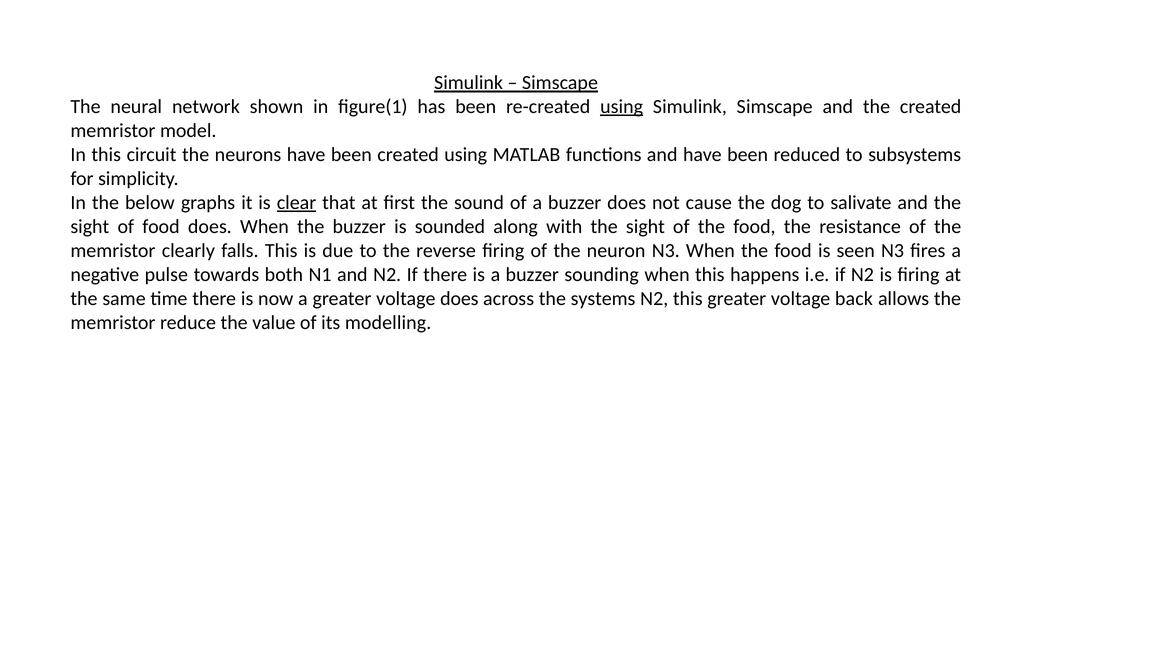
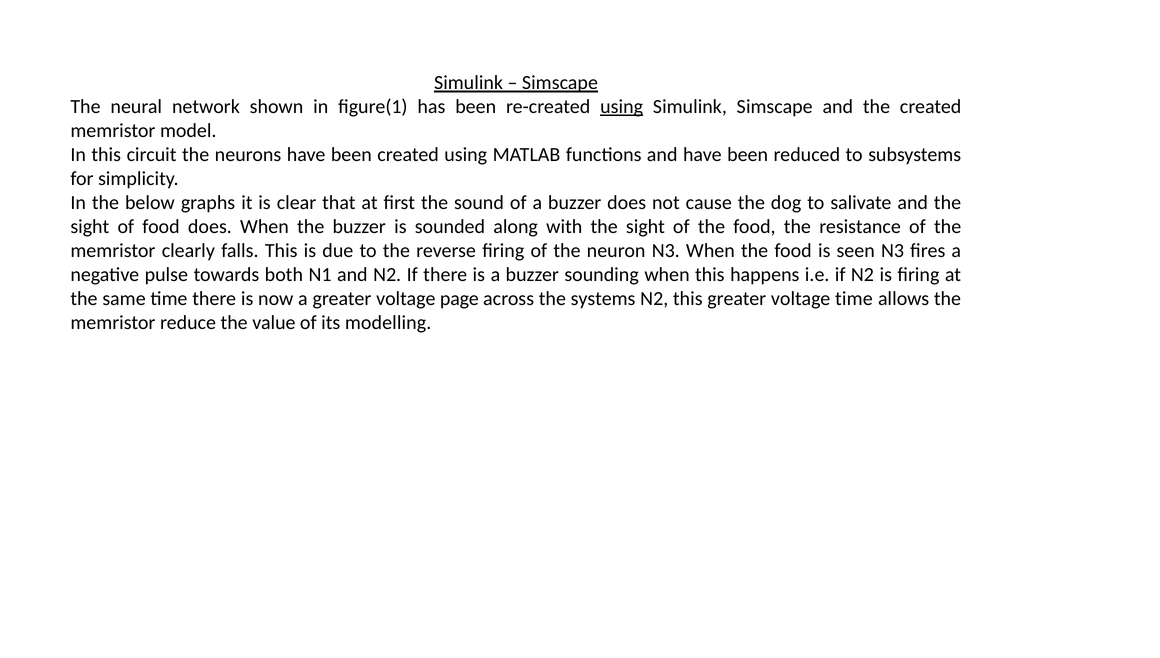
clear underline: present -> none
voltage does: does -> page
voltage back: back -> time
